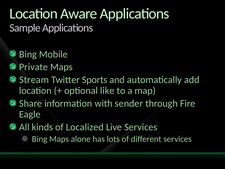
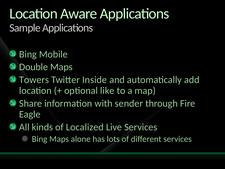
Private: Private -> Double
Stream: Stream -> Towers
Sports: Sports -> Inside
